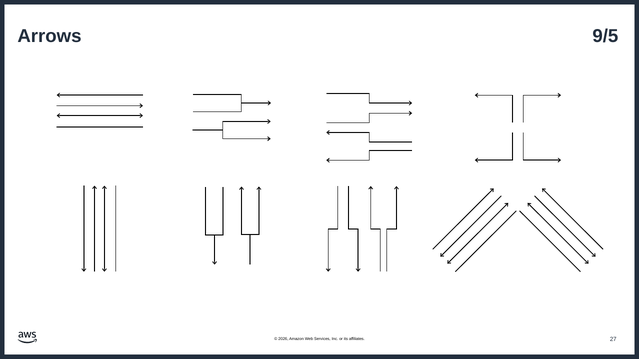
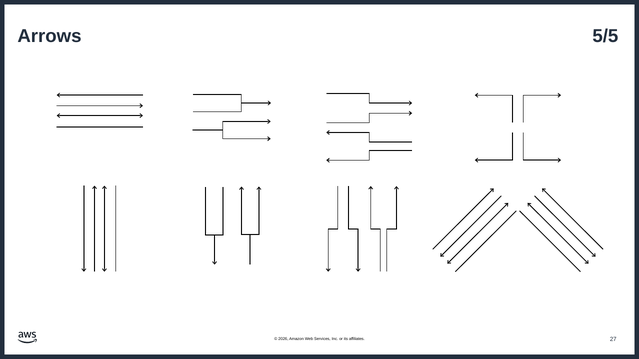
9/5: 9/5 -> 5/5
